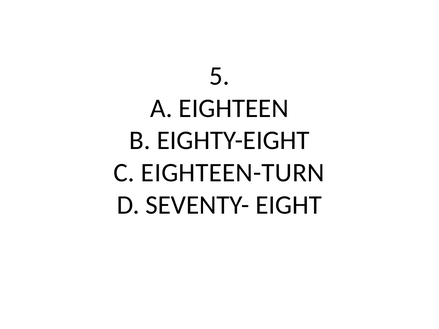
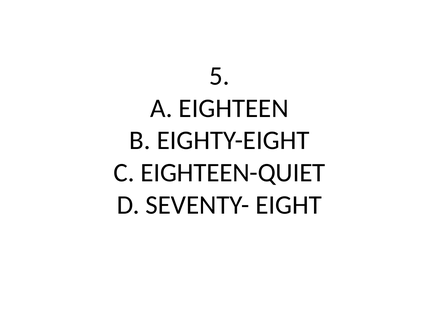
EIGHTEEN-TURN: EIGHTEEN-TURN -> EIGHTEEN-QUIET
